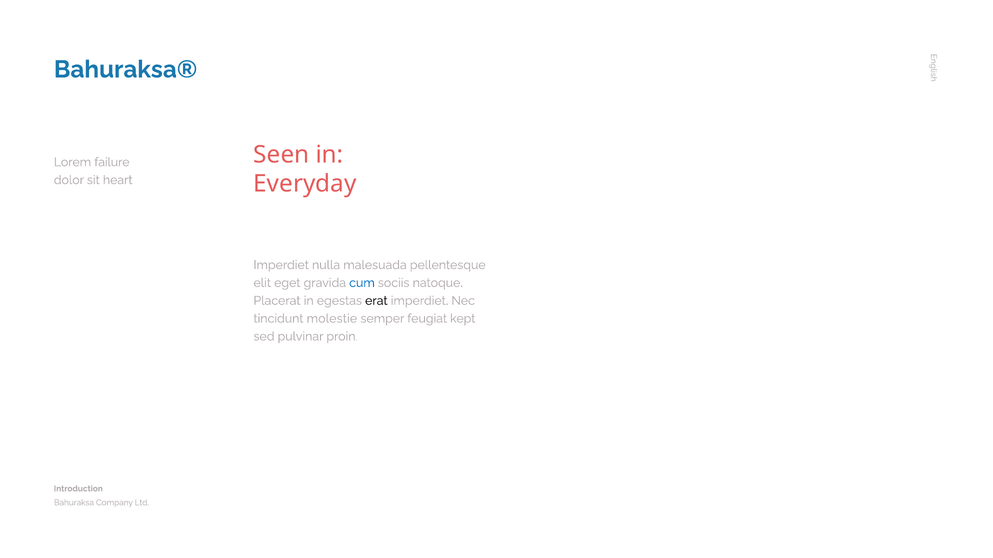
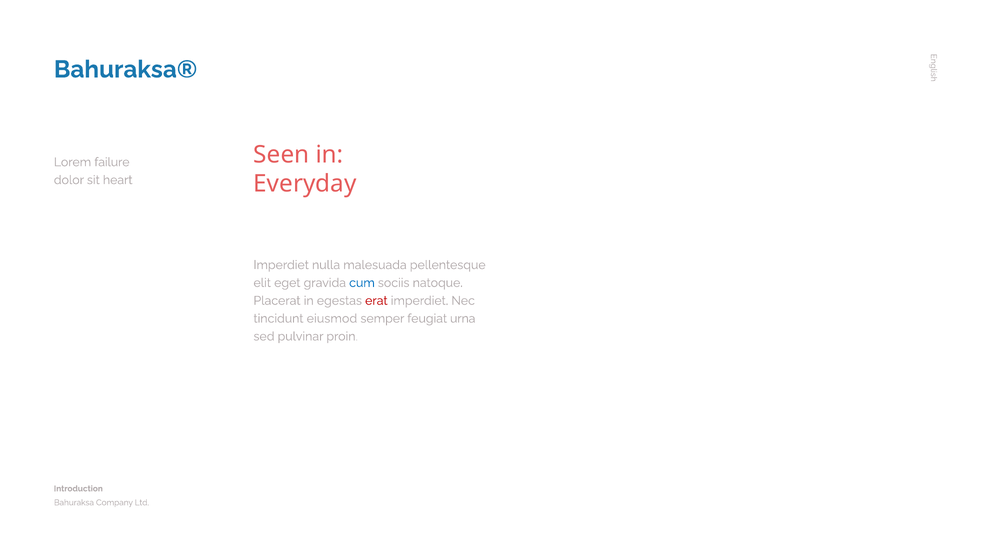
erat colour: black -> red
molestie: molestie -> eiusmod
kept: kept -> urna
